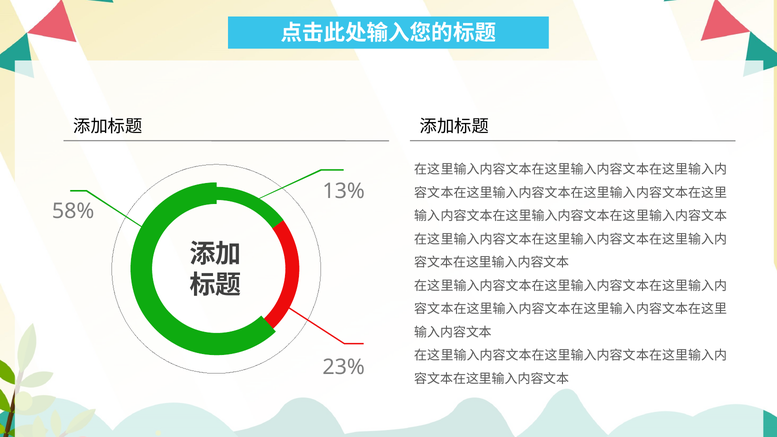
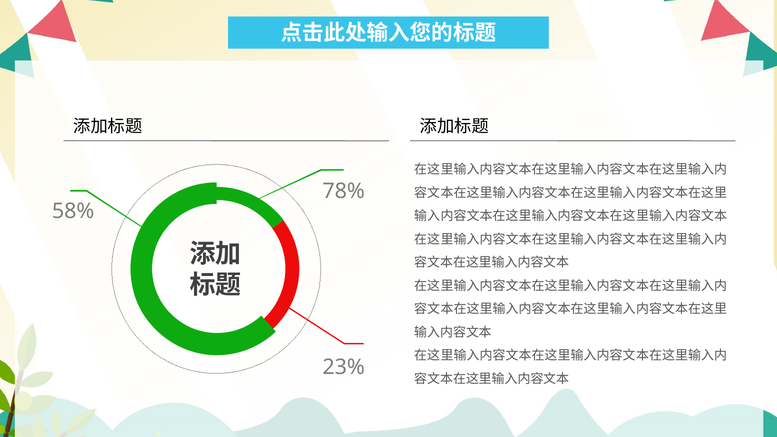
13%: 13% -> 78%
